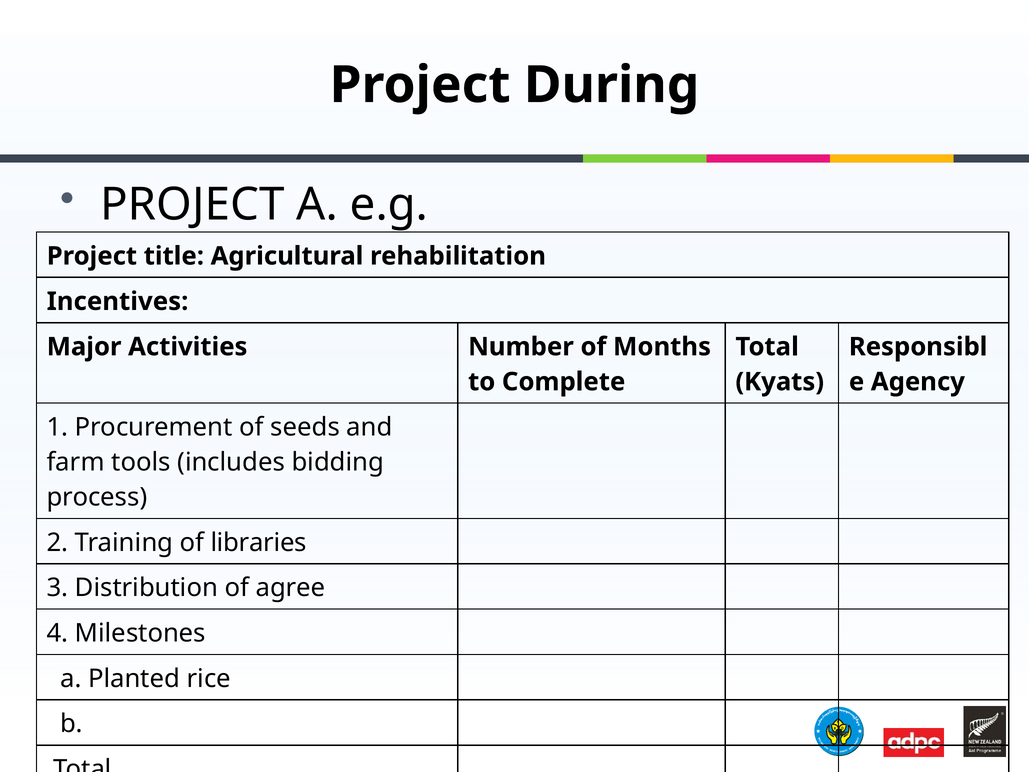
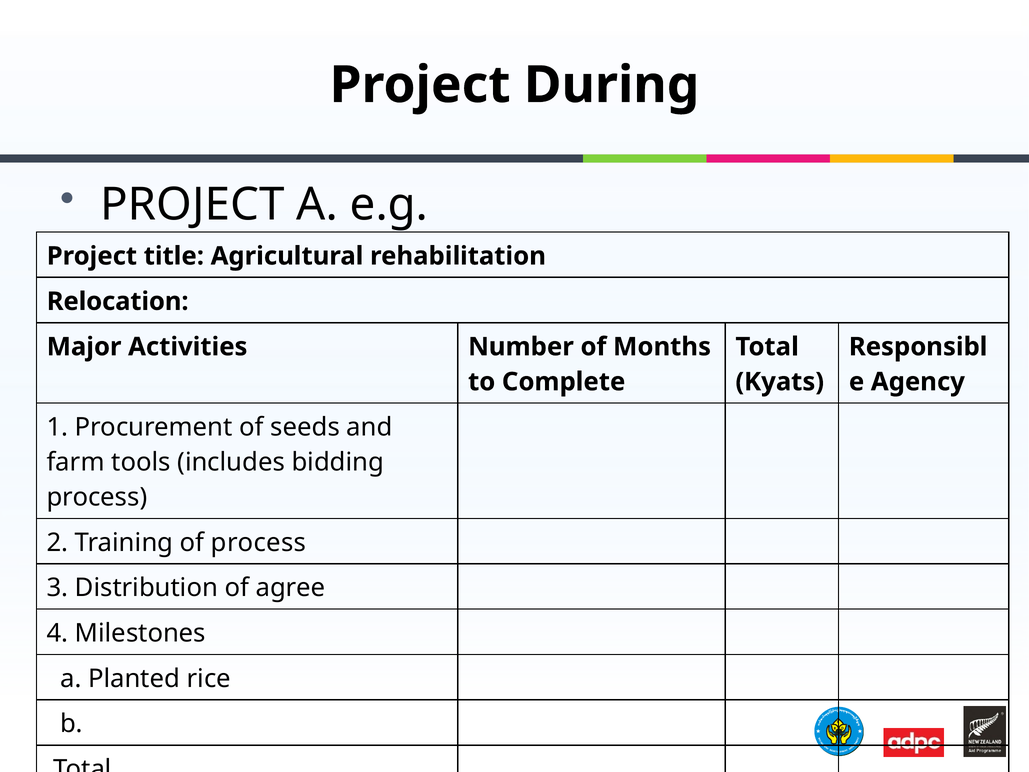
Incentives: Incentives -> Relocation
of libraries: libraries -> process
